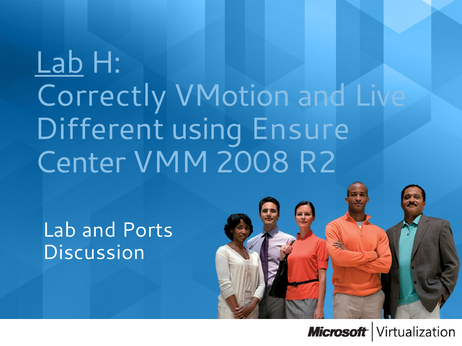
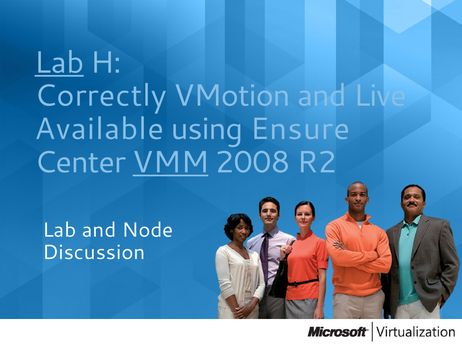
Different: Different -> Available
VMM underline: none -> present
Ports: Ports -> Node
